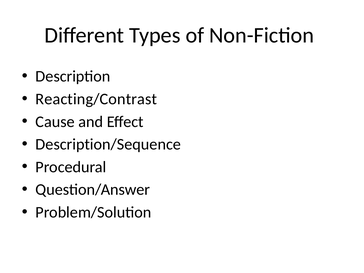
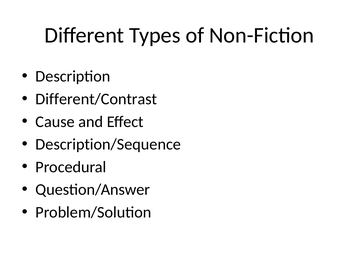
Reacting/Contrast: Reacting/Contrast -> Different/Contrast
